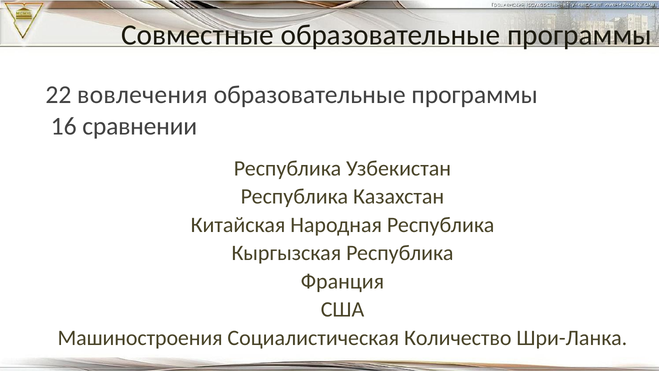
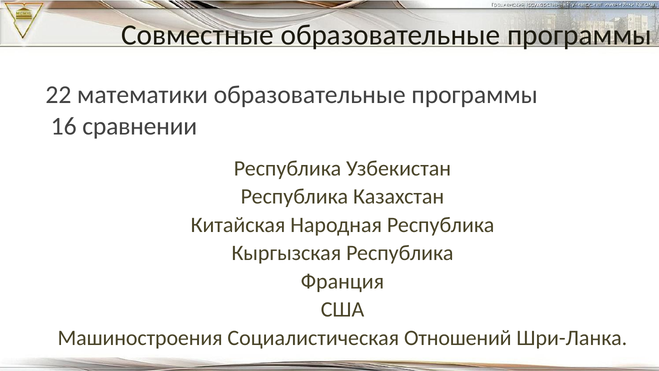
вовлечения: вовлечения -> математики
Количество: Количество -> Отношений
